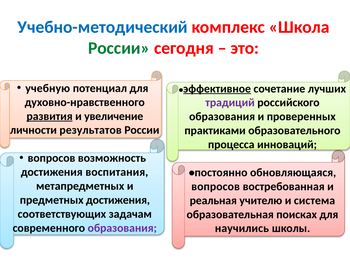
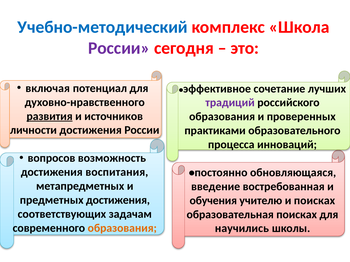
России at (119, 48) colour: green -> purple
учебную: учебную -> включая
эффективное underline: present -> none
увеличение: увеличение -> источников
личности результатов: результатов -> достижения
вопросов at (216, 187): вопросов -> введение
реальная: реальная -> обучения
и система: система -> поисках
образования at (122, 228) colour: purple -> orange
